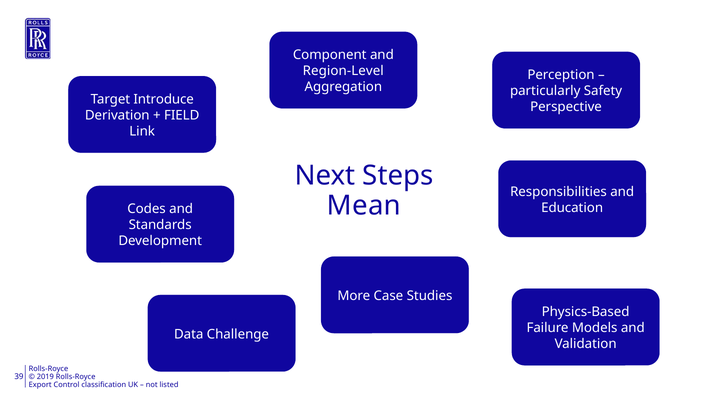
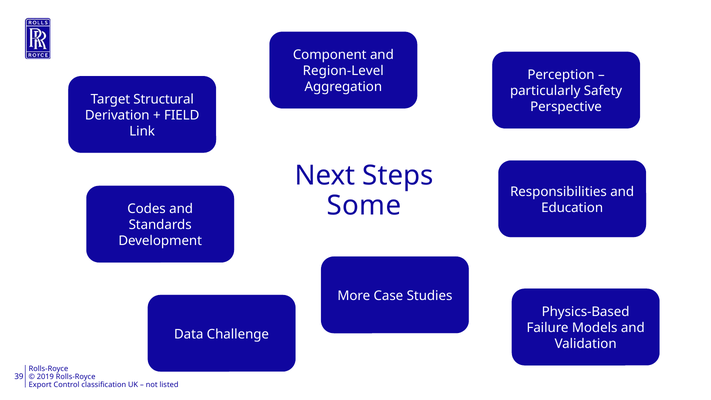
Introduce: Introduce -> Structural
Mean: Mean -> Some
